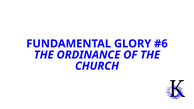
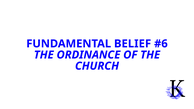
GLORY: GLORY -> BELIEF
